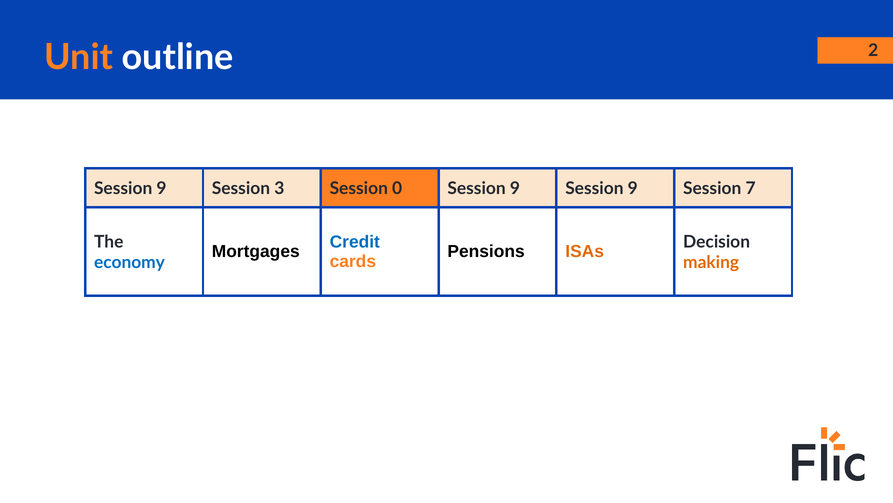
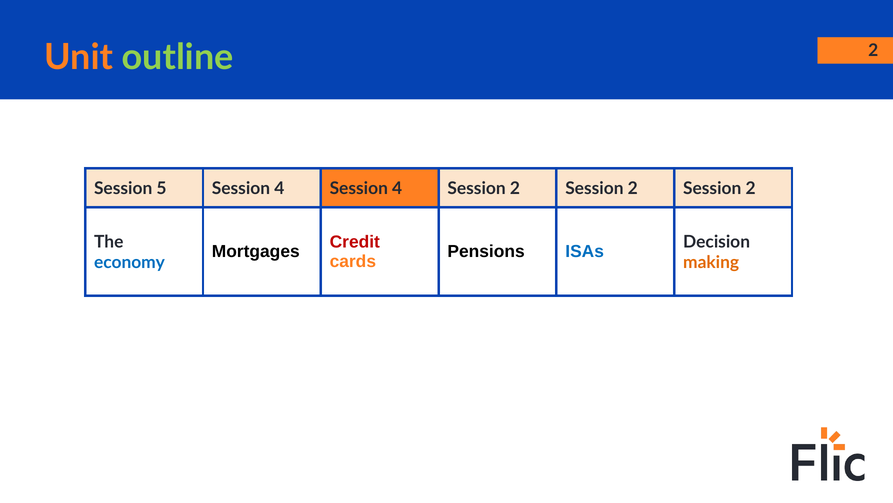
outline colour: white -> light green
9 at (162, 188): 9 -> 5
3 at (279, 188): 3 -> 4
0 at (397, 188): 0 -> 4
9 at (515, 188): 9 -> 2
9 at (633, 188): 9 -> 2
7 at (751, 188): 7 -> 2
Credit colour: blue -> red
ISAs colour: orange -> blue
